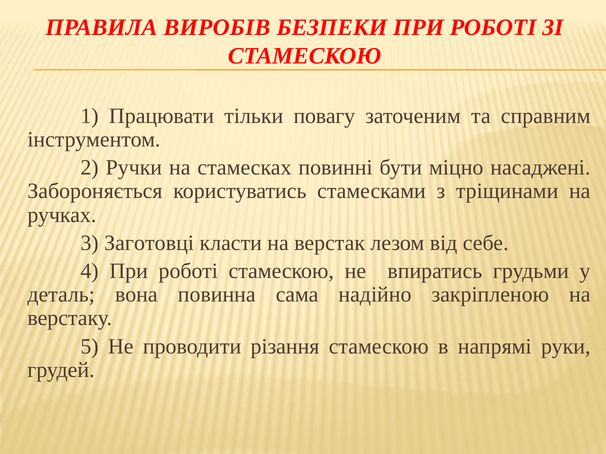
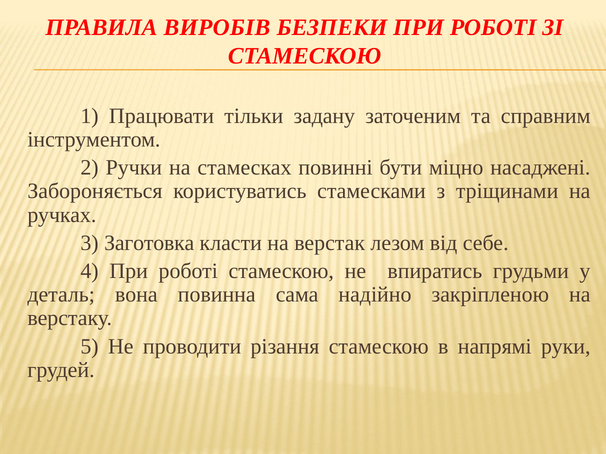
повагу: повагу -> задану
Заготовці: Заготовці -> Заготовка
